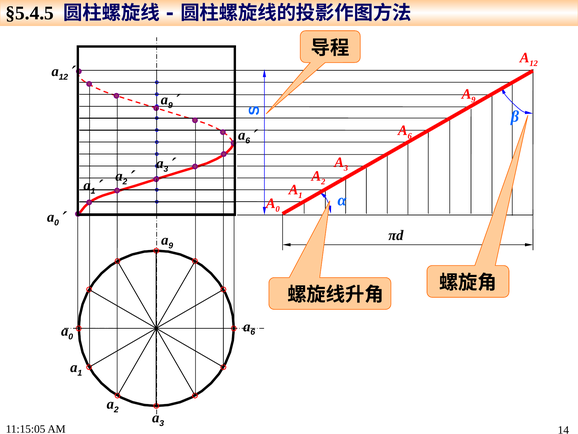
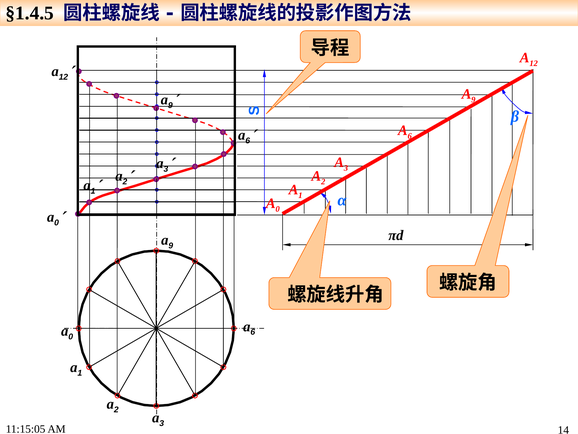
§5.4.5: §5.4.5 -> §1.4.5
